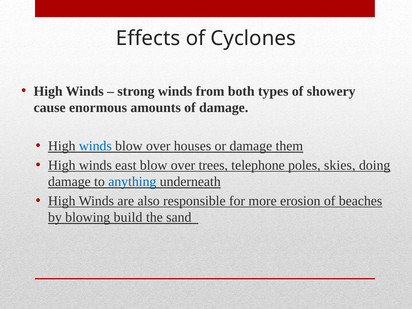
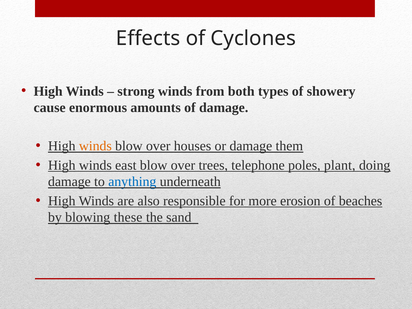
winds at (95, 146) colour: blue -> orange
skies: skies -> plant
build: build -> these
